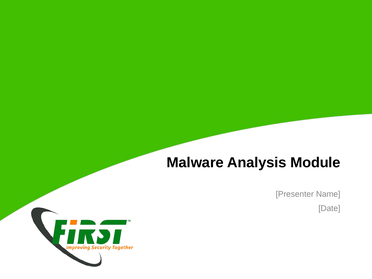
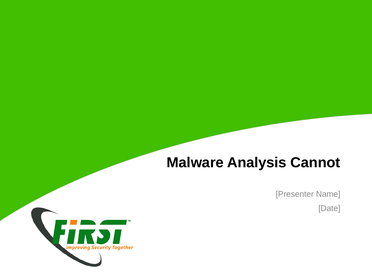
Module: Module -> Cannot
